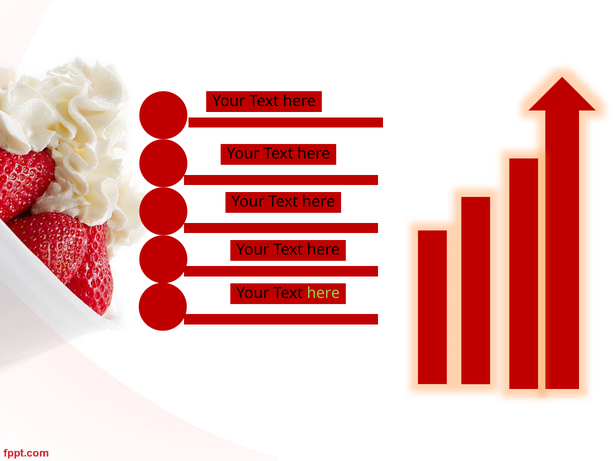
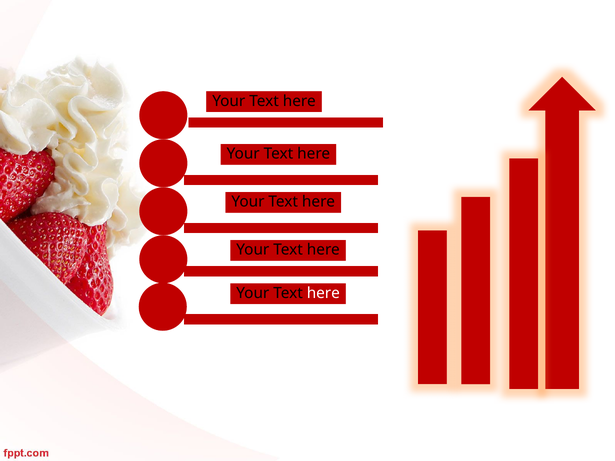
here at (323, 293) colour: light green -> white
